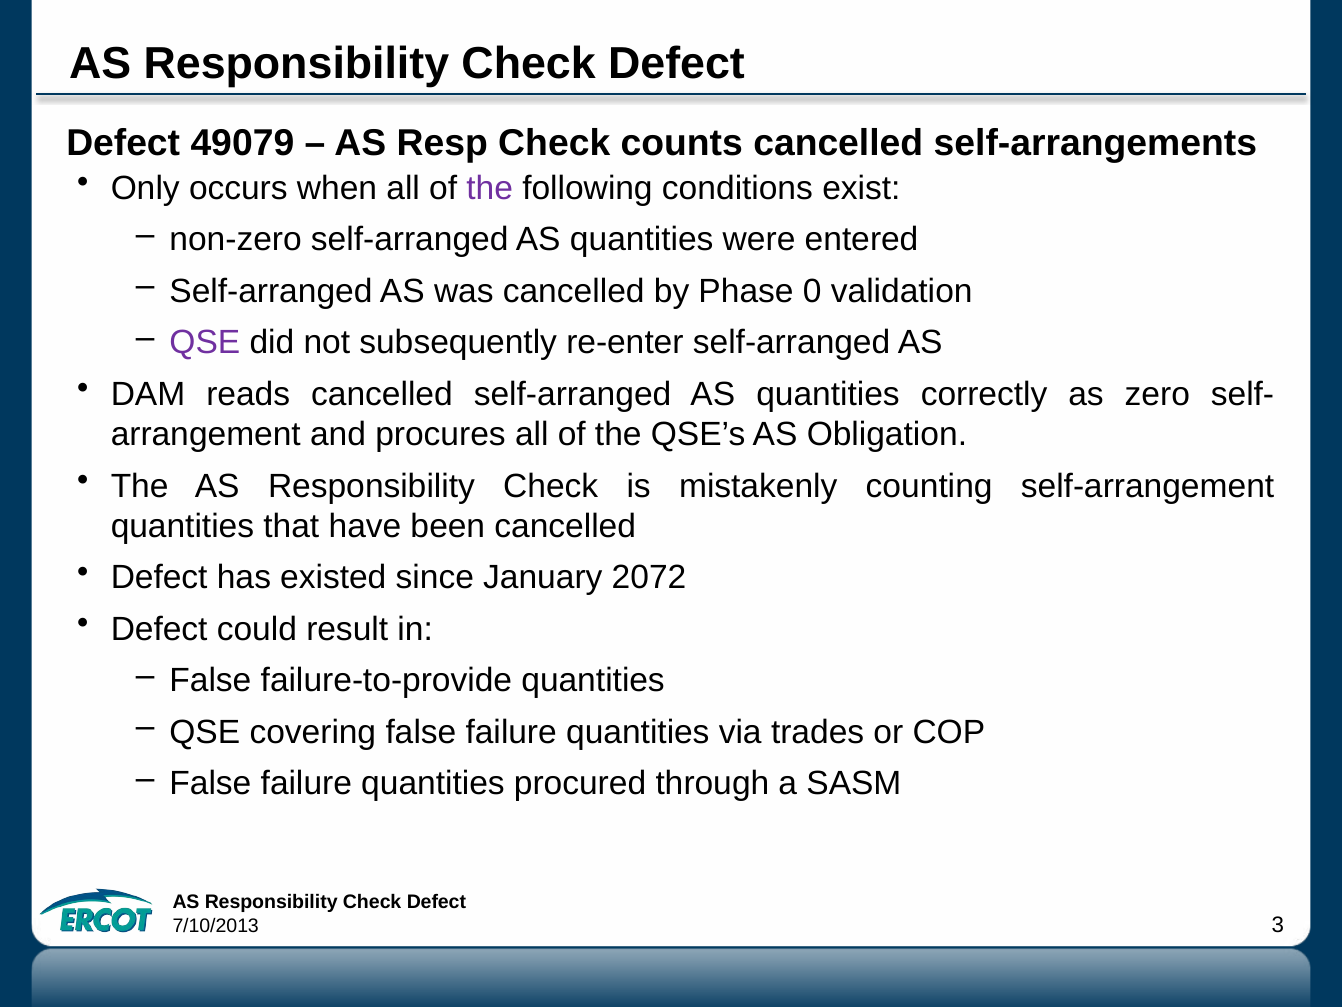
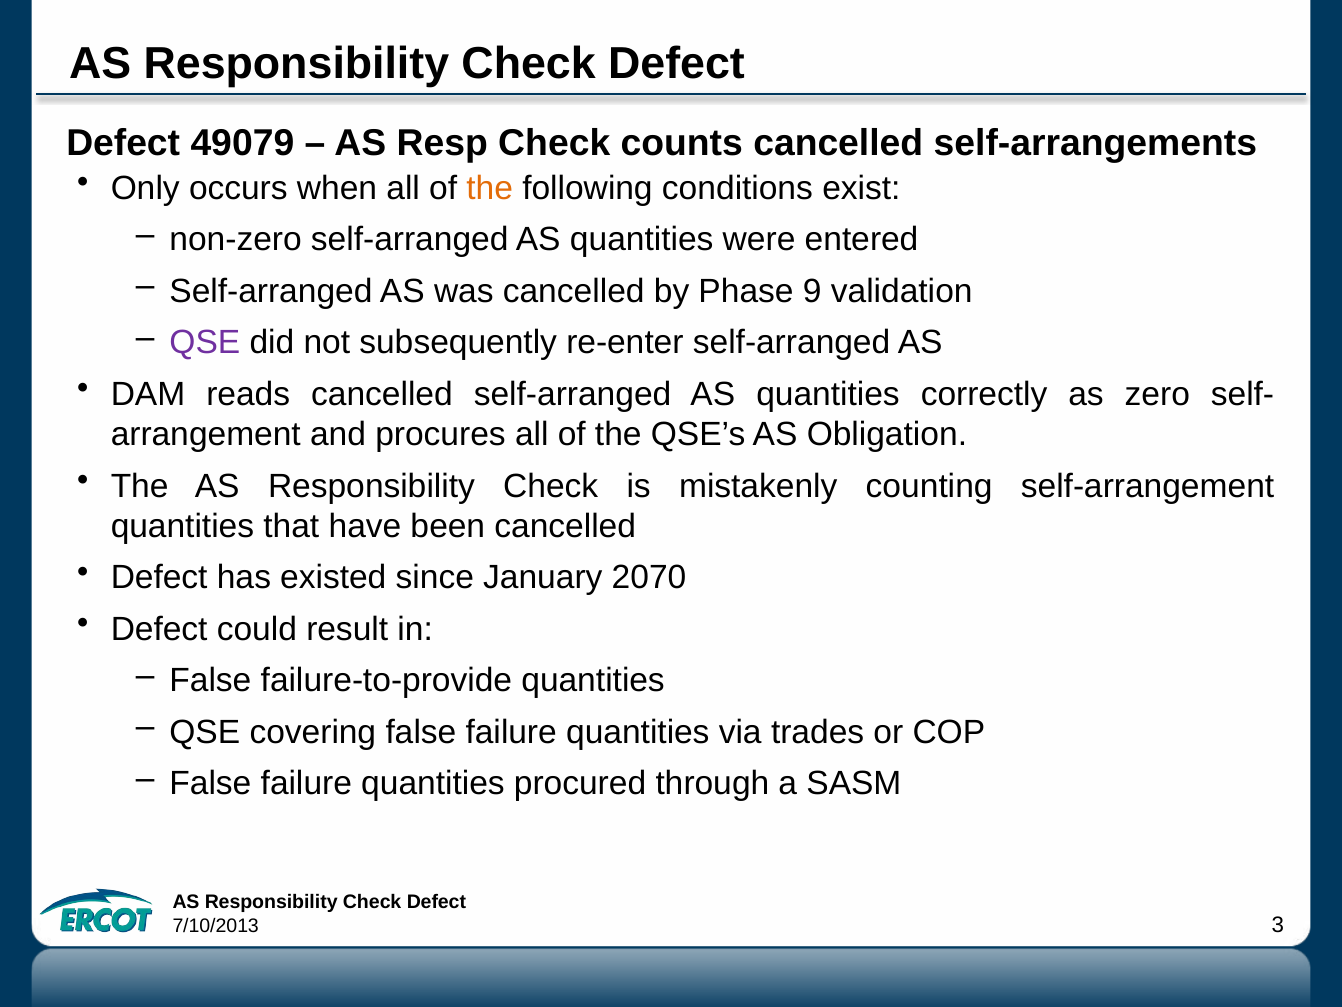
the at (490, 188) colour: purple -> orange
0: 0 -> 9
2072: 2072 -> 2070
